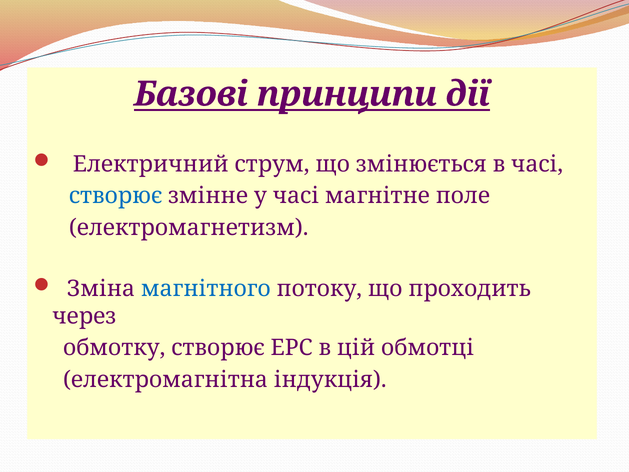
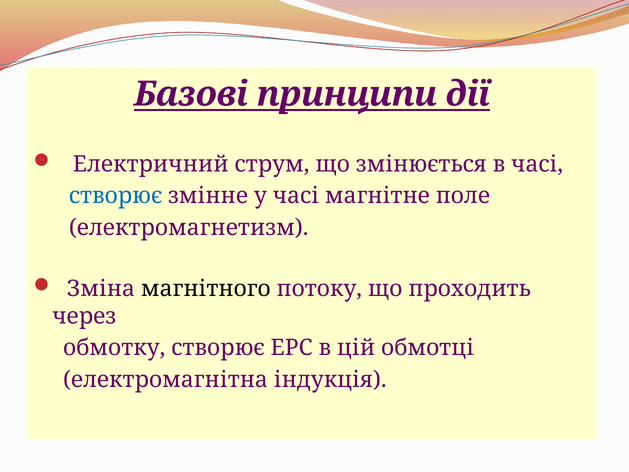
магнітного colour: blue -> black
